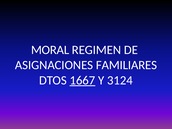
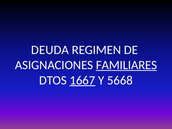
MORAL: MORAL -> DEUDA
FAMILIARES underline: none -> present
3124: 3124 -> 5668
